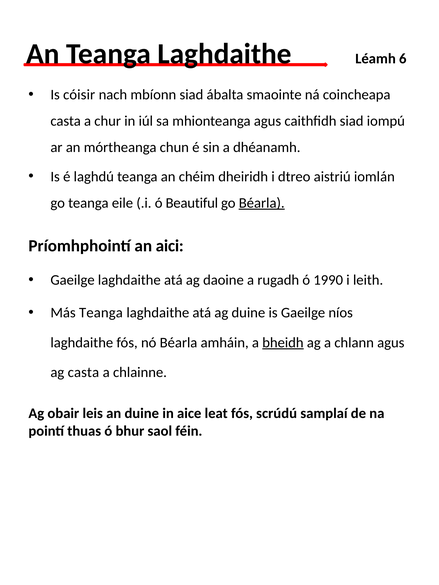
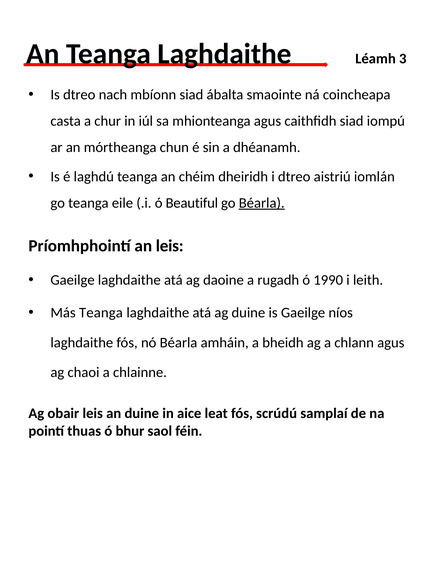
6: 6 -> 3
Is cóisir: cóisir -> dtreo
an aici: aici -> leis
bheidh underline: present -> none
ag casta: casta -> chaoi
